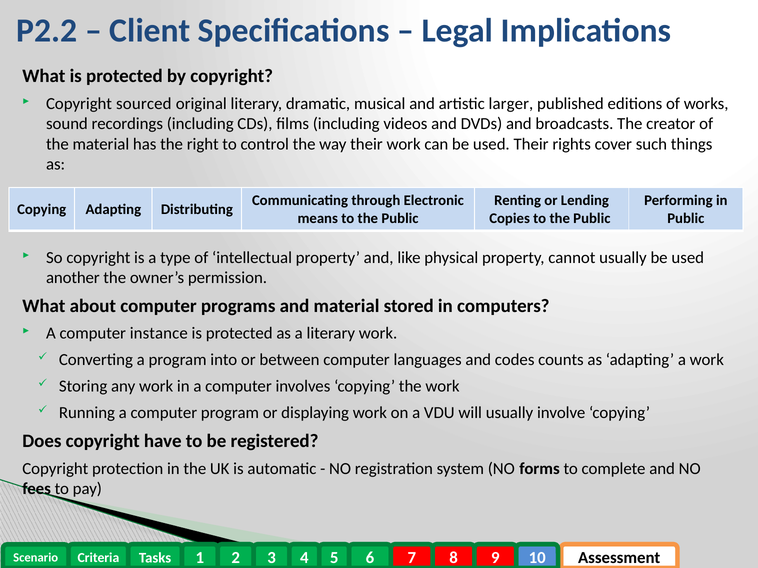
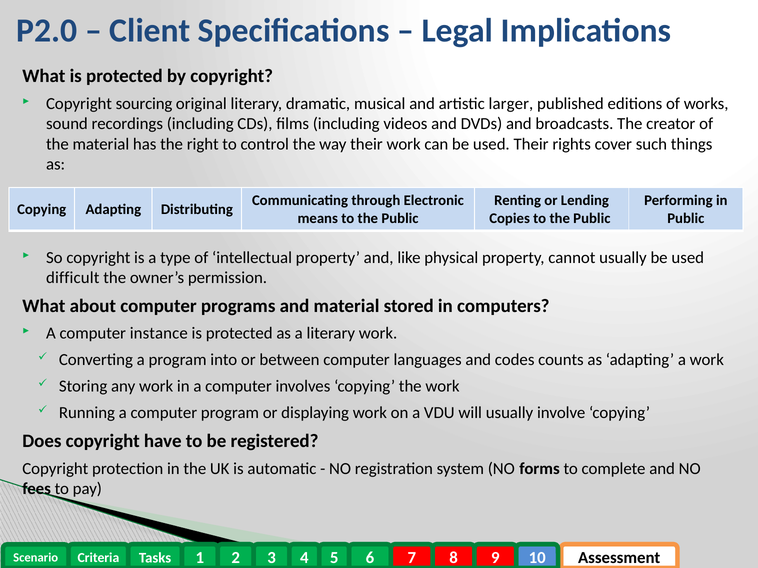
P2.2: P2.2 -> P2.0
sourced: sourced -> sourcing
another: another -> difficult
